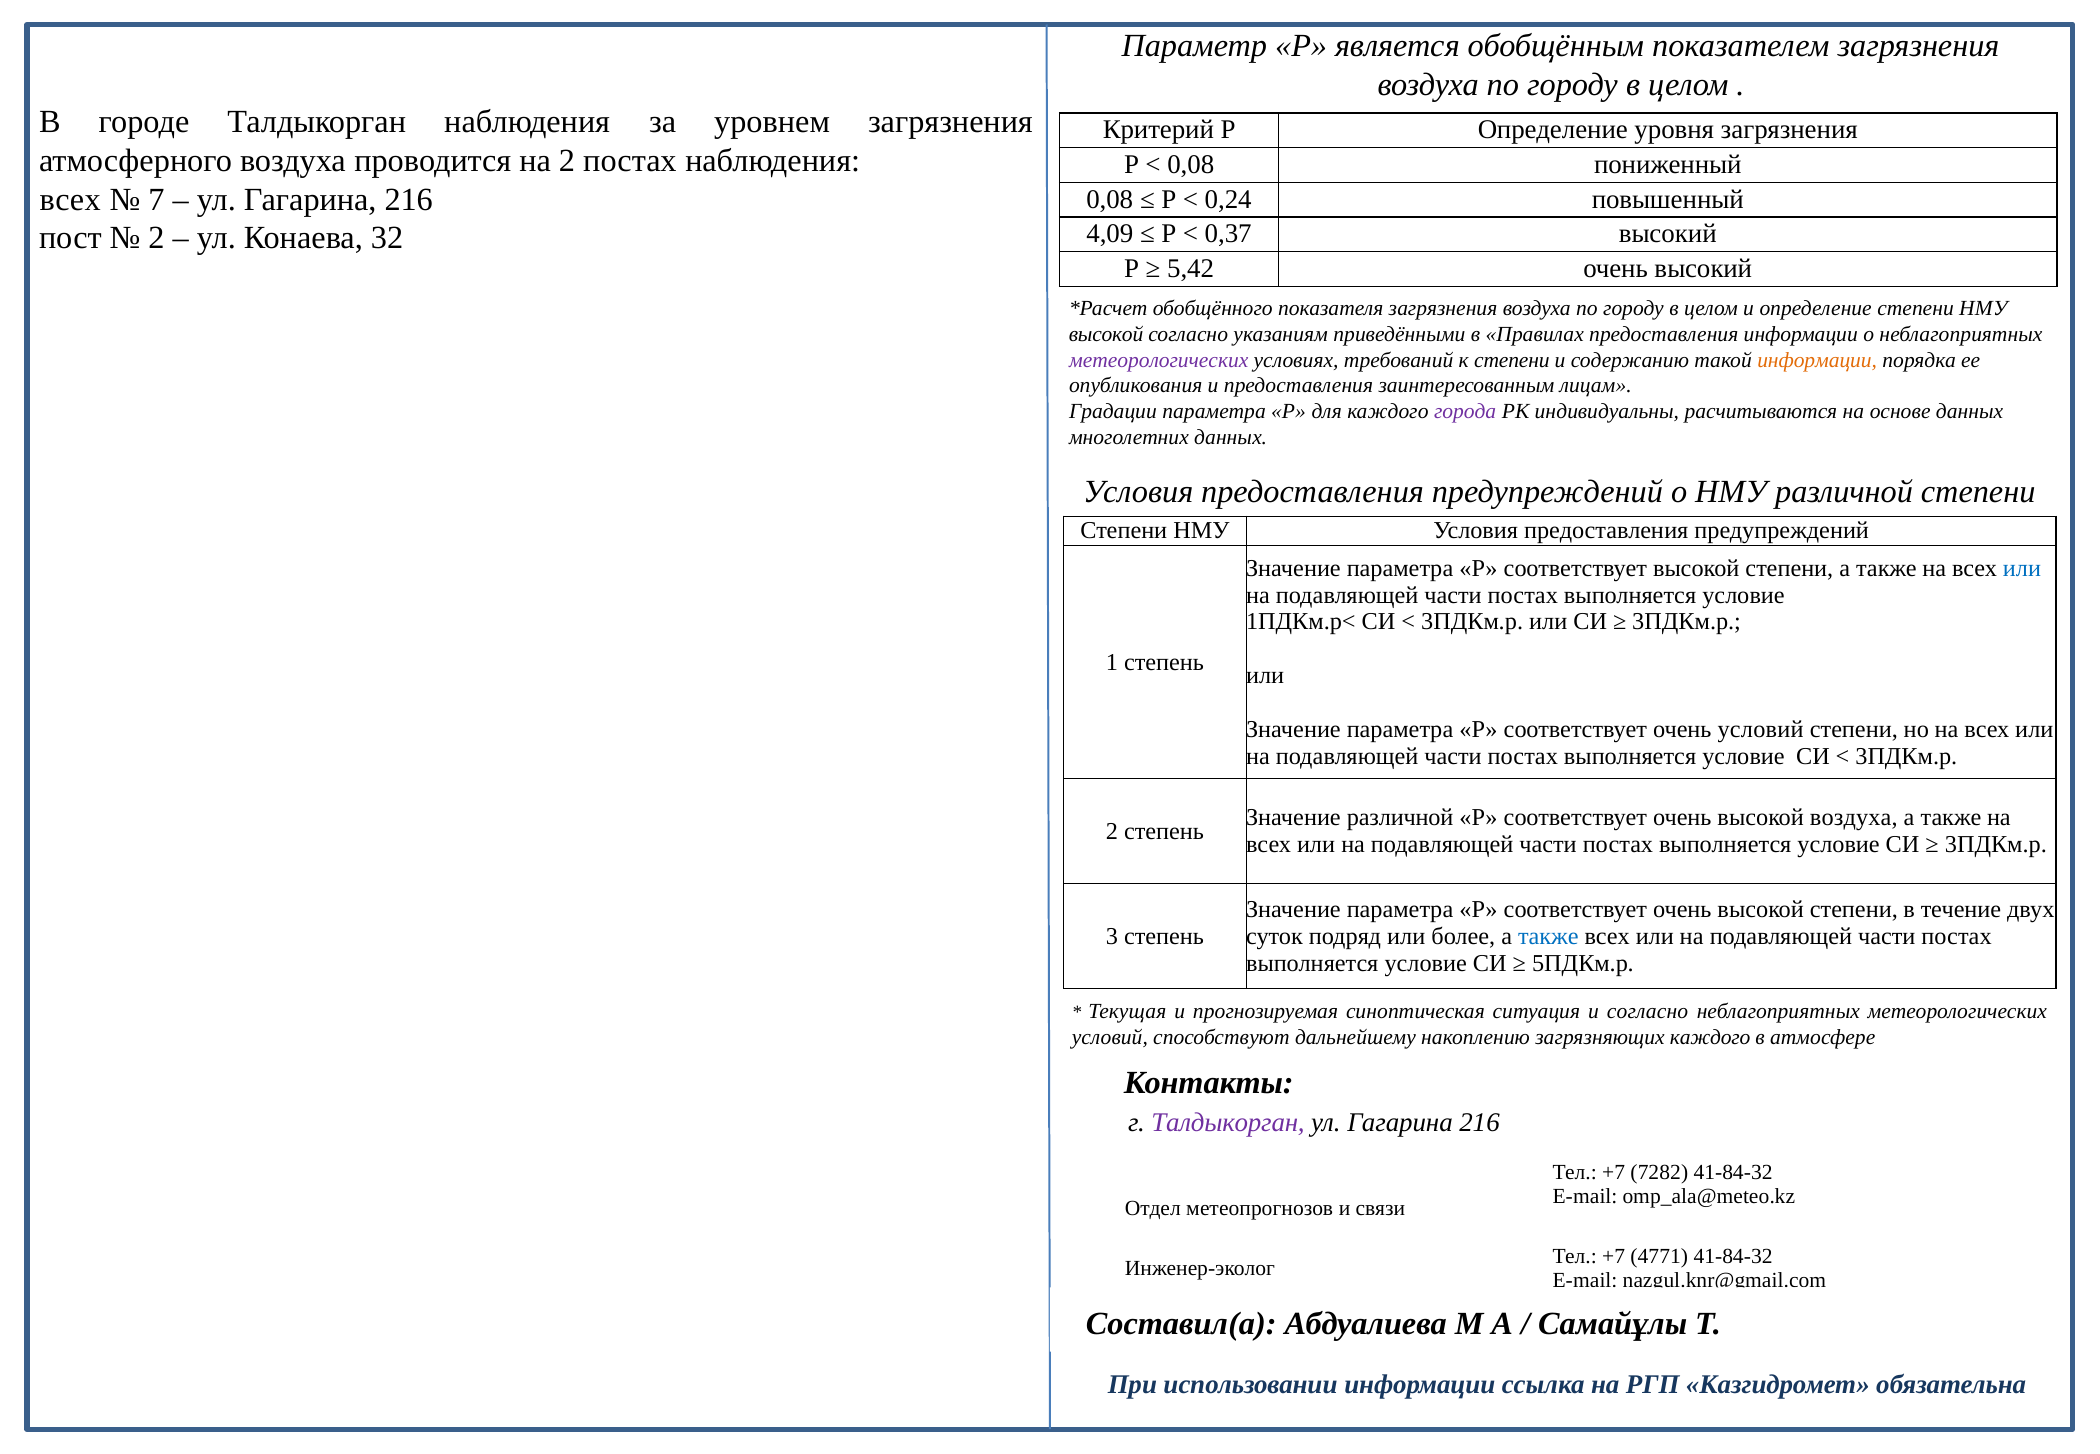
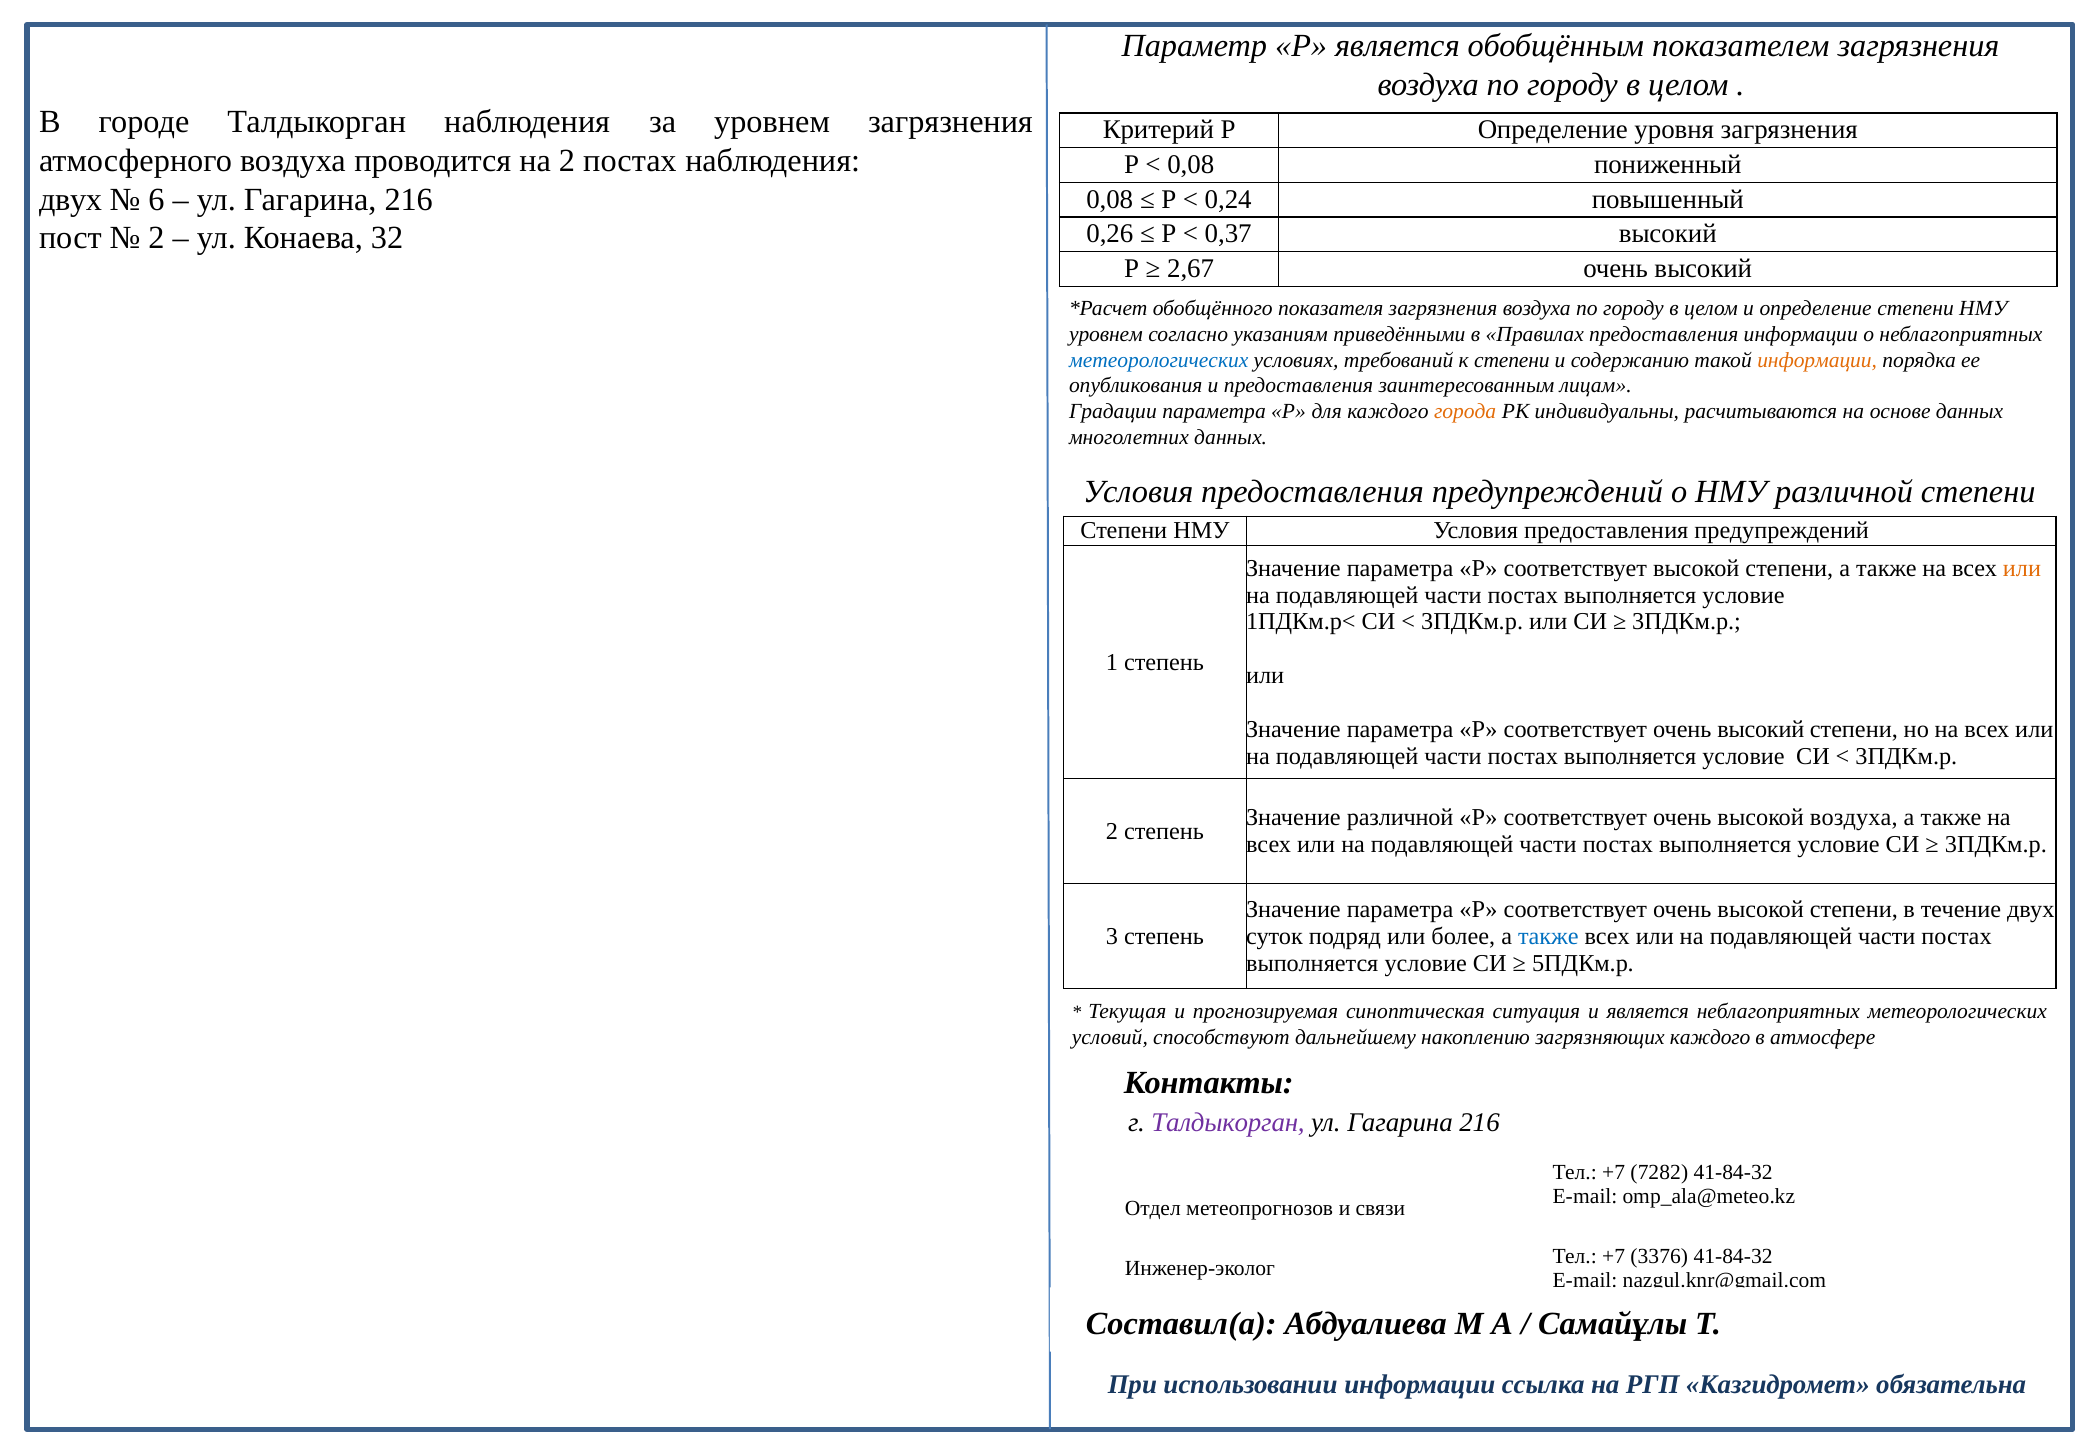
всех at (70, 200): всех -> двух
7: 7 -> 6
4,09: 4,09 -> 0,26
5,42: 5,42 -> 2,67
высокой at (1106, 334): высокой -> уровнем
метеорологических at (1159, 360) colour: purple -> blue
города colour: purple -> orange
или at (2022, 568) colour: blue -> orange
соответствует очень условий: условий -> высокий
и согласно: согласно -> является
4771: 4771 -> 3376
